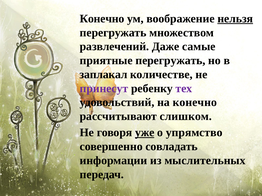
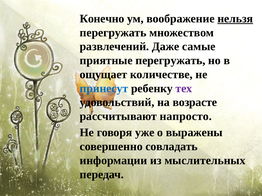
заплакал: заплакал -> ощущает
принесут colour: purple -> blue
на конечно: конечно -> возрасте
слишком: слишком -> напросто
уже underline: present -> none
упрямство: упрямство -> выражены
